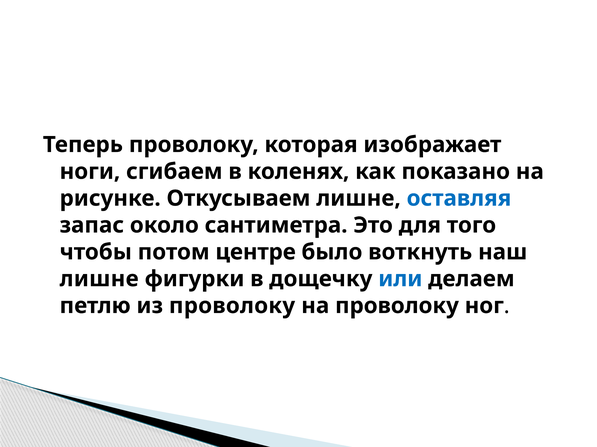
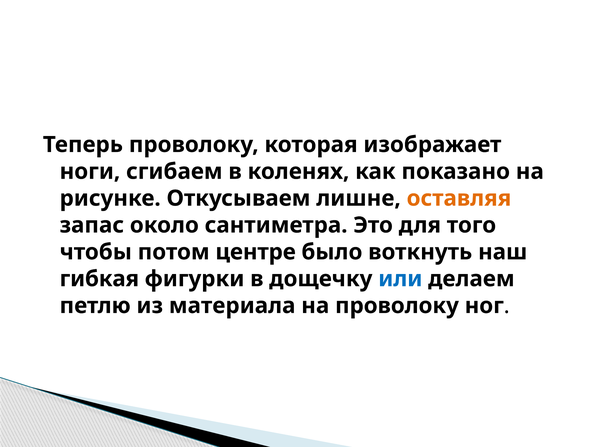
оставляя colour: blue -> orange
лишне at (99, 279): лишне -> гибкая
из проволоку: проволоку -> материала
